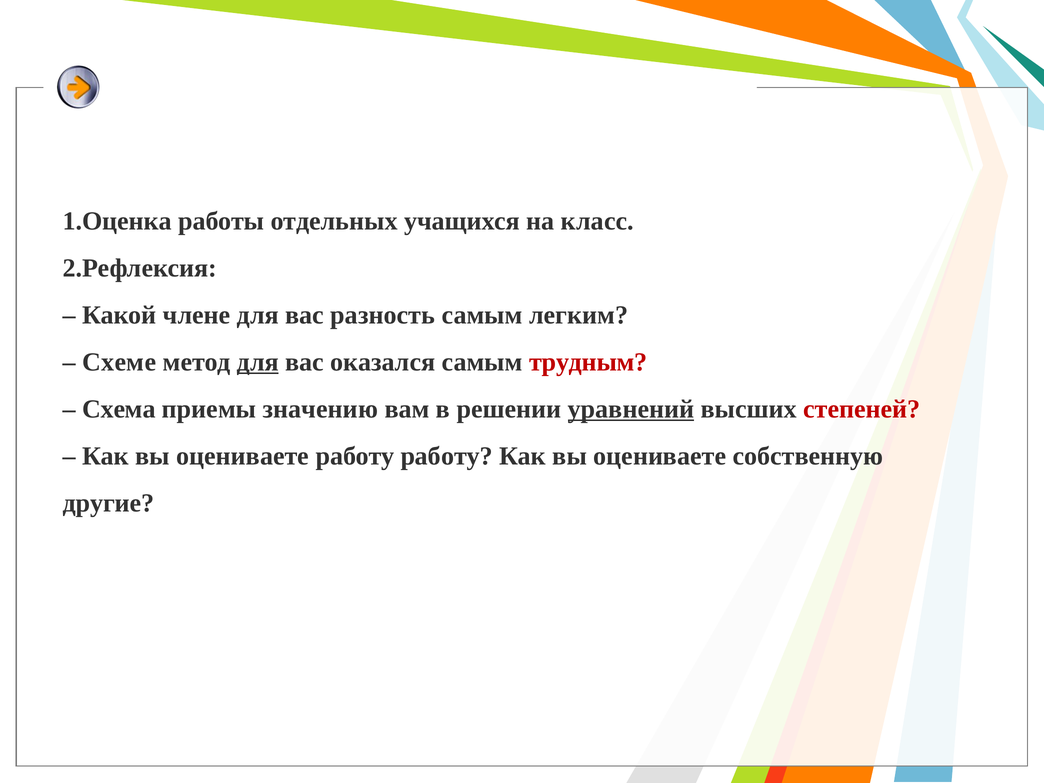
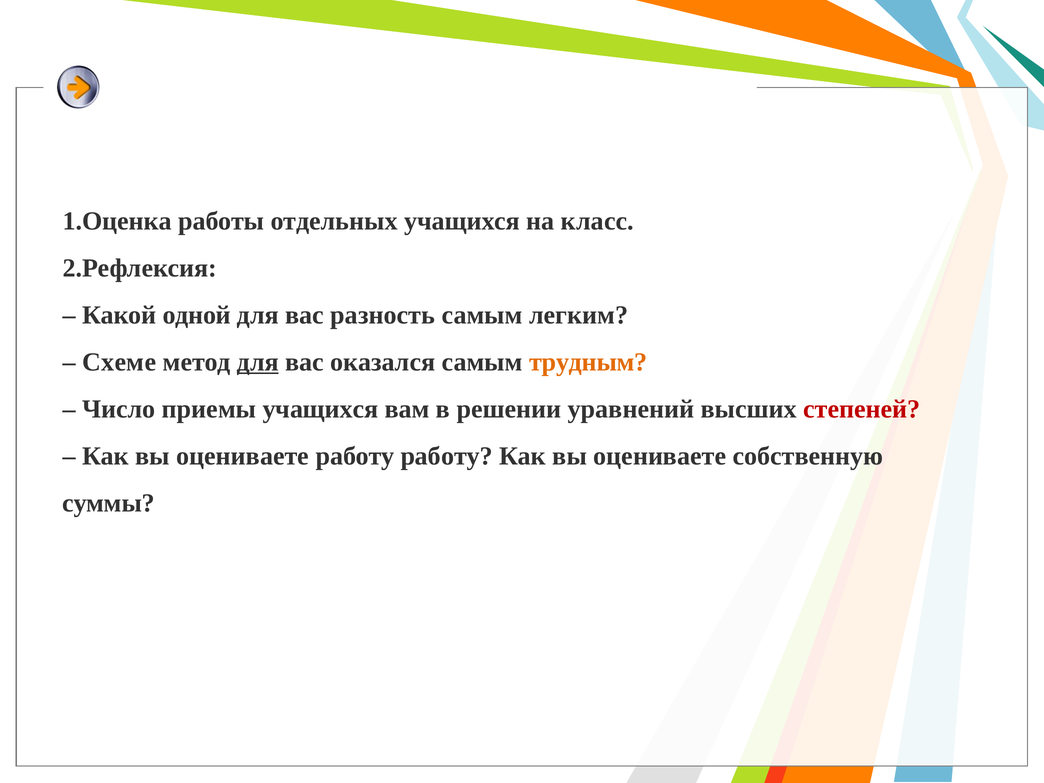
члене: члене -> одной
трудным colour: red -> orange
Схема: Схема -> Число
приемы значению: значению -> учащихся
уравнений underline: present -> none
другие: другие -> суммы
